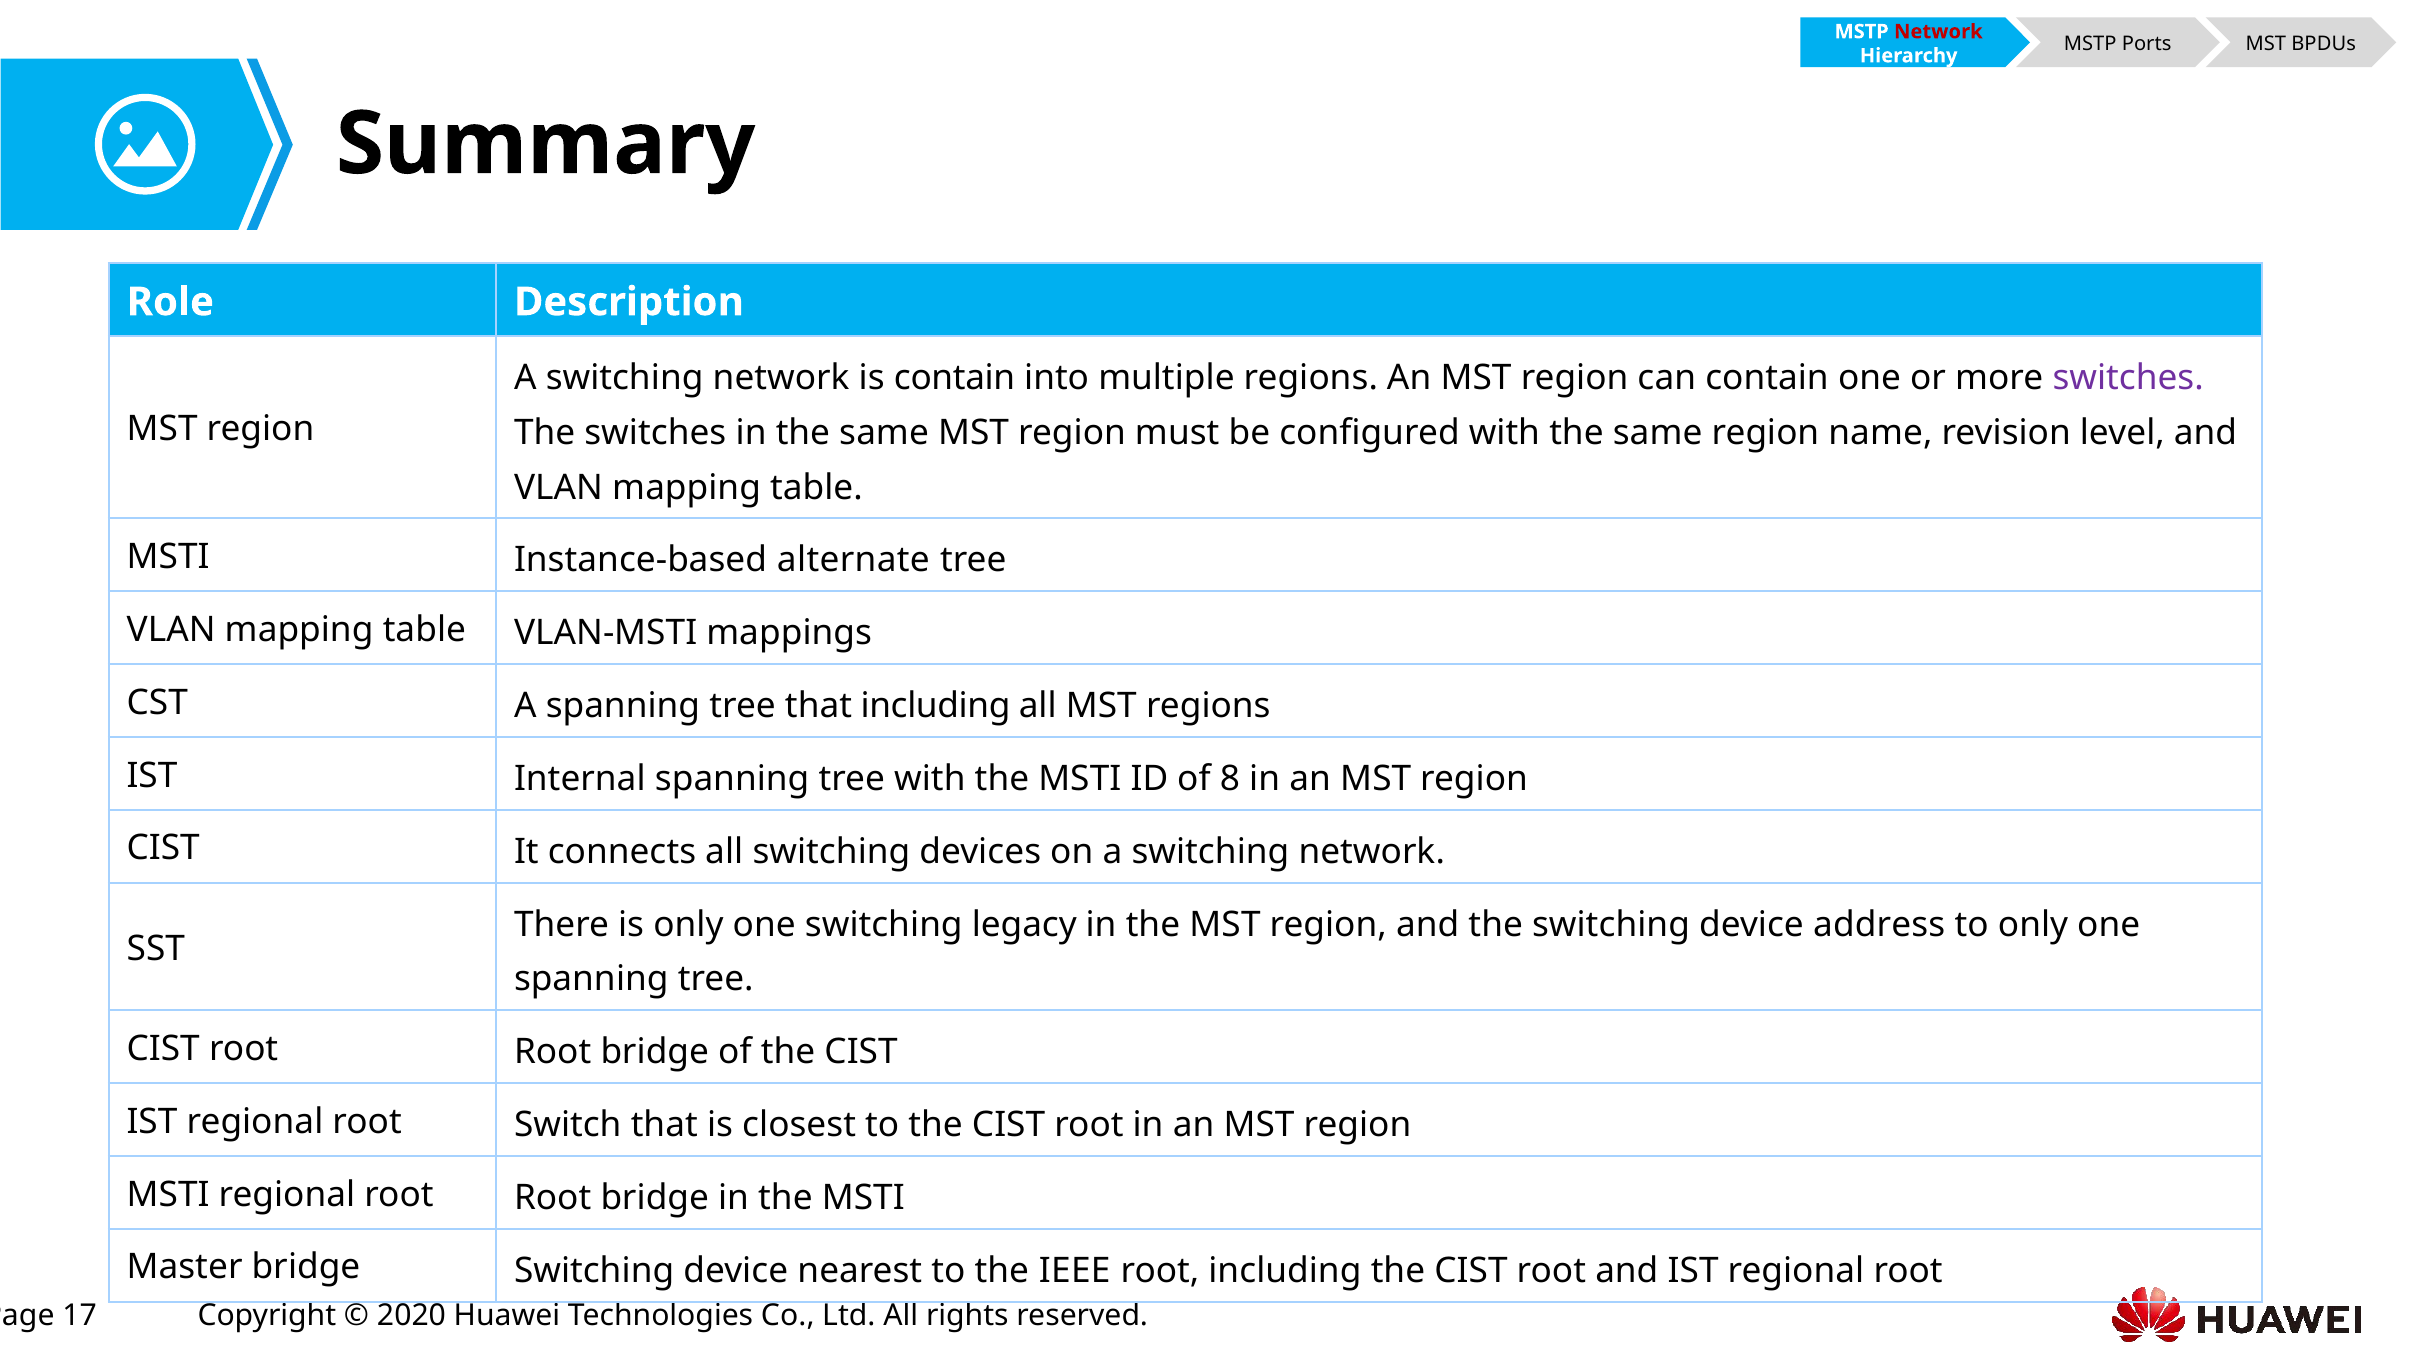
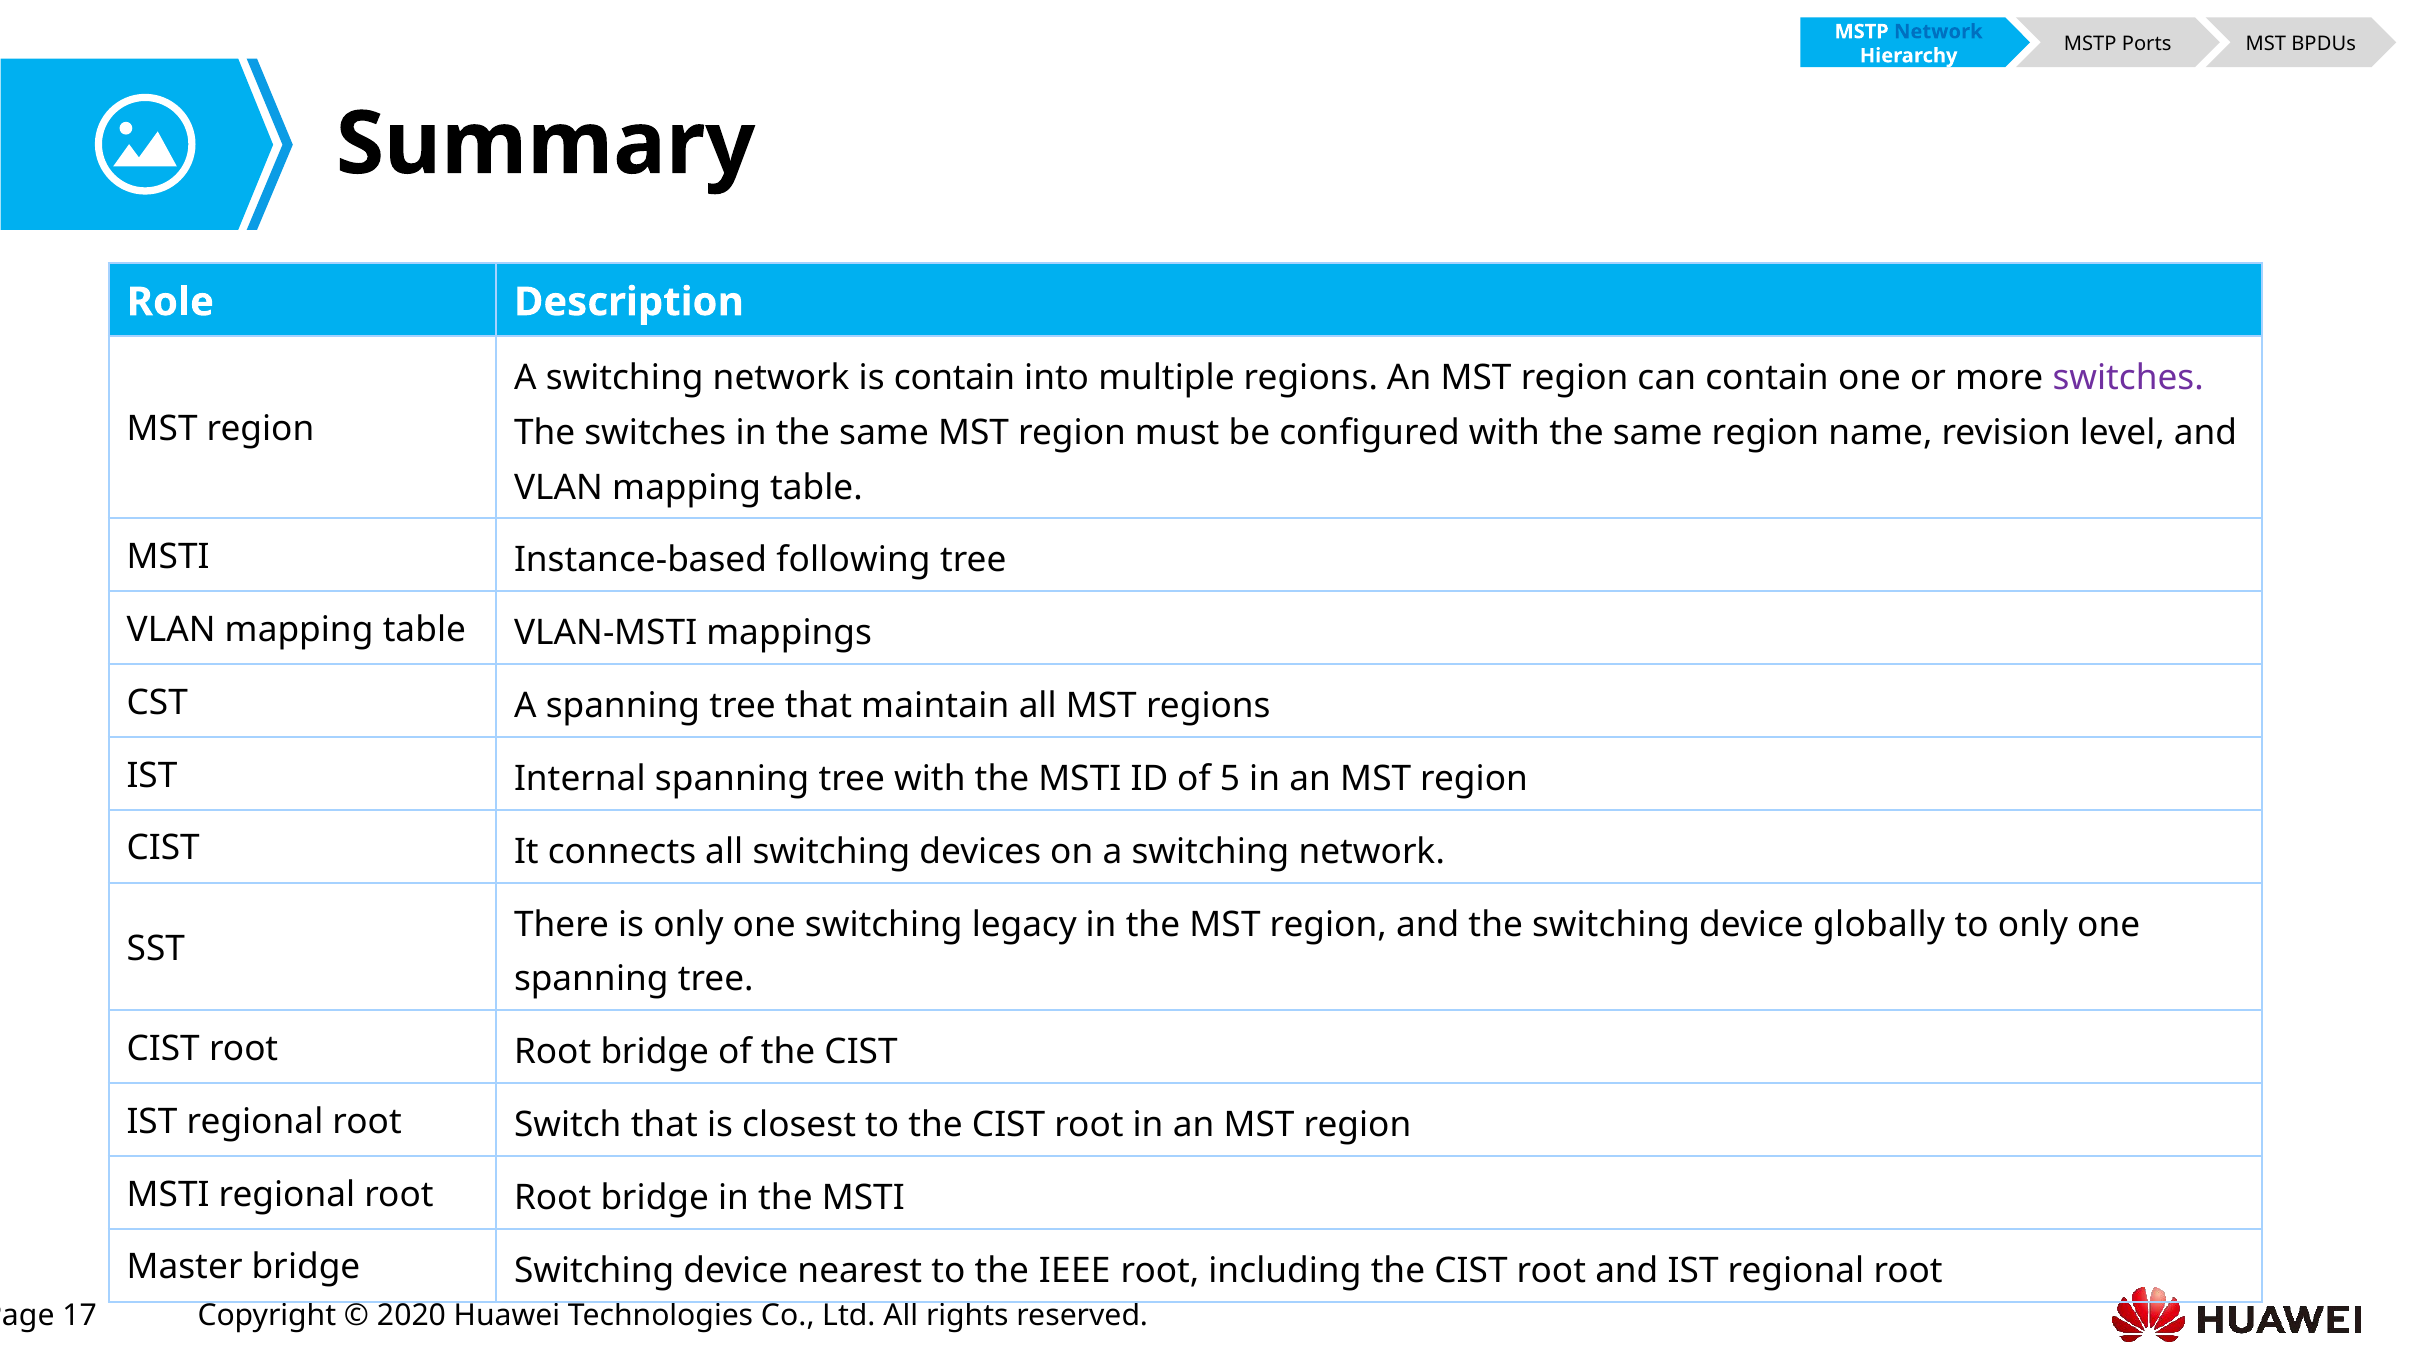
Network at (1938, 32) colour: red -> blue
alternate: alternate -> following
that including: including -> maintain
8: 8 -> 5
address: address -> globally
